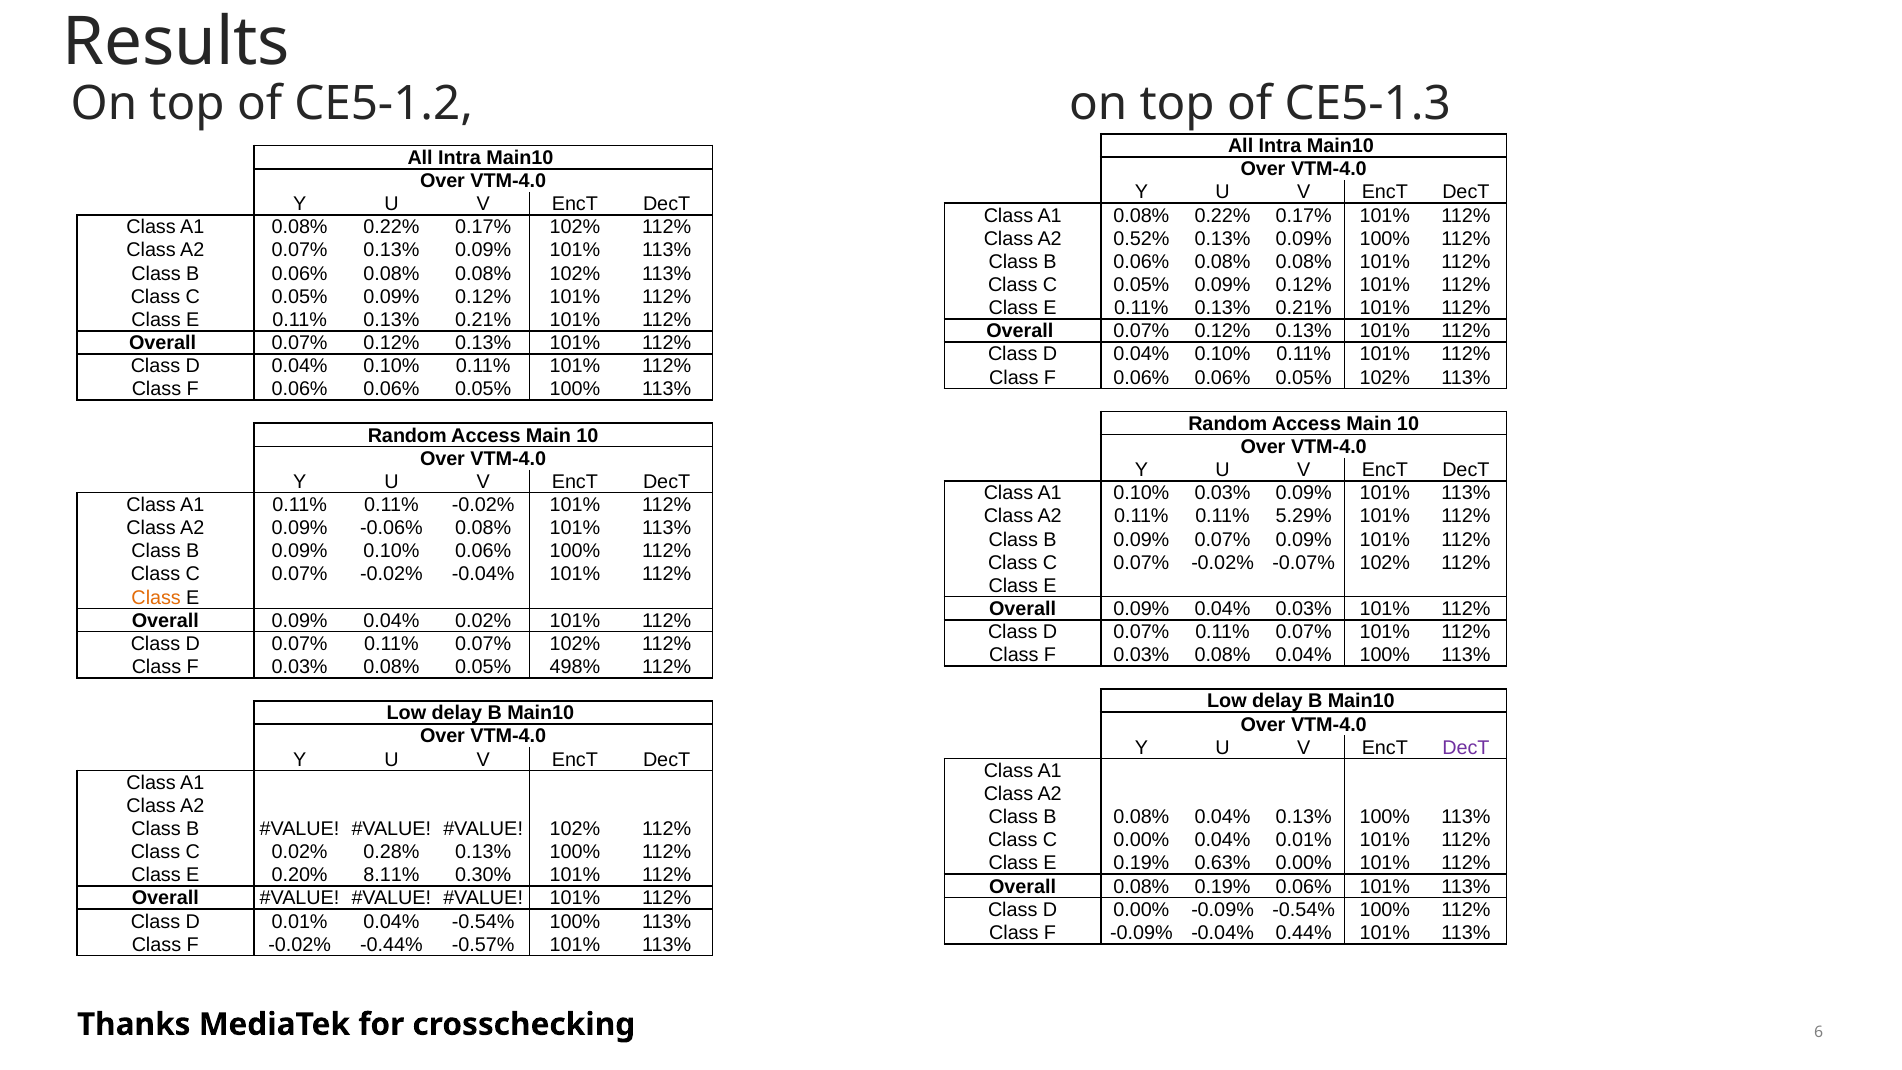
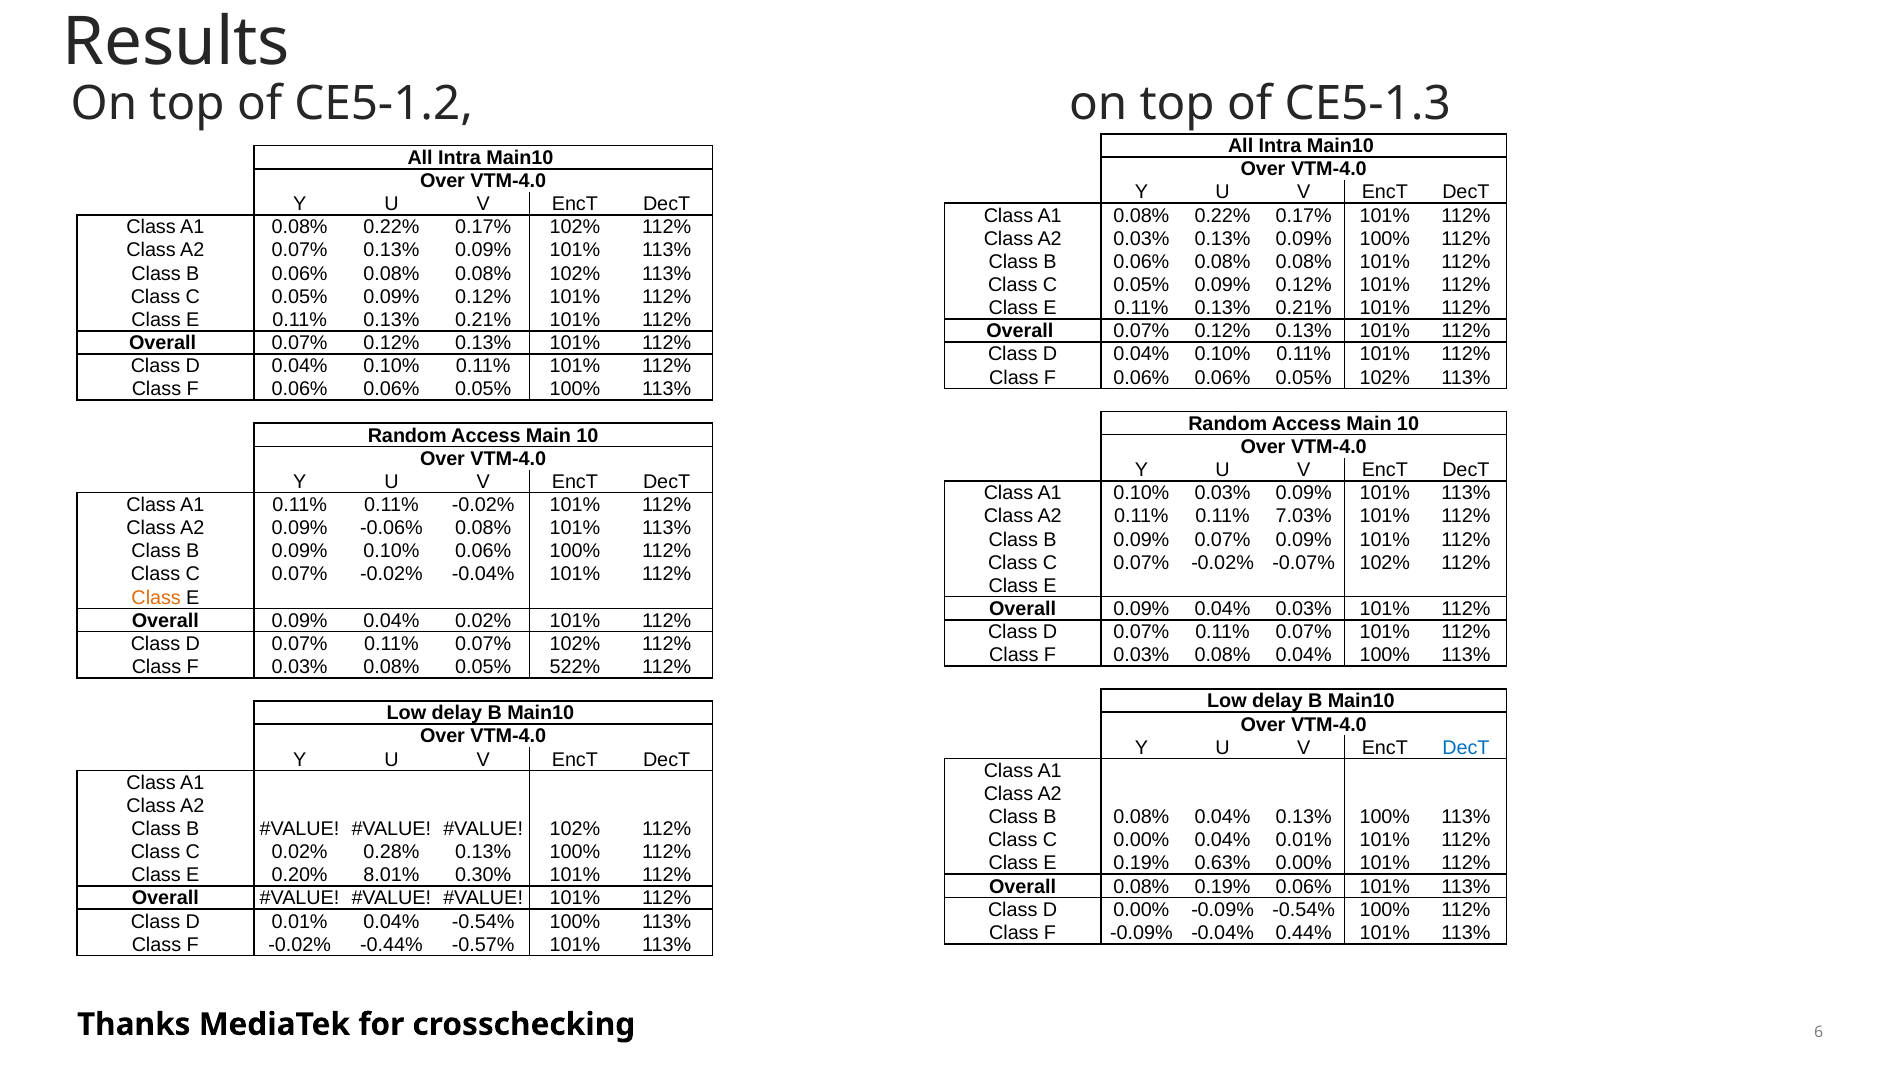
A2 0.52%: 0.52% -> 0.03%
5.29%: 5.29% -> 7.03%
498%: 498% -> 522%
DecT at (1466, 748) colour: purple -> blue
8.11%: 8.11% -> 8.01%
